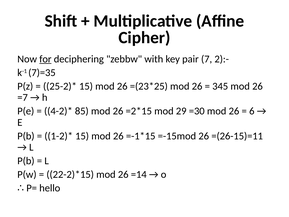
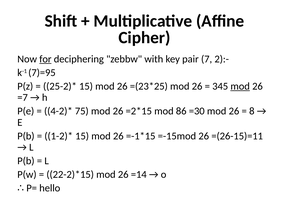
7)=35: 7)=35 -> 7)=95
mod at (240, 86) underline: none -> present
85: 85 -> 75
29: 29 -> 86
6: 6 -> 8
